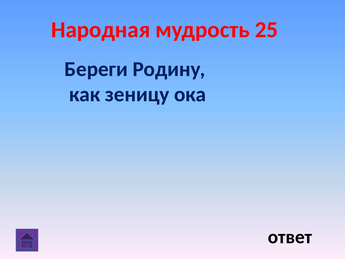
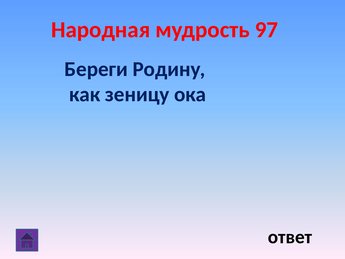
25: 25 -> 97
